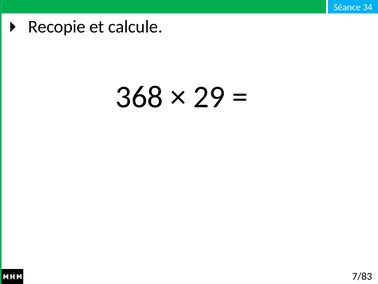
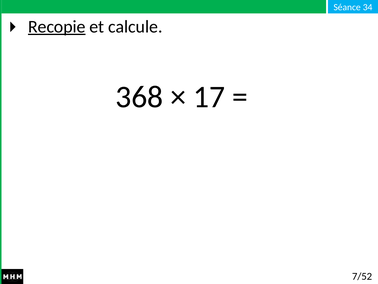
Recopie underline: none -> present
29: 29 -> 17
7/83: 7/83 -> 7/52
